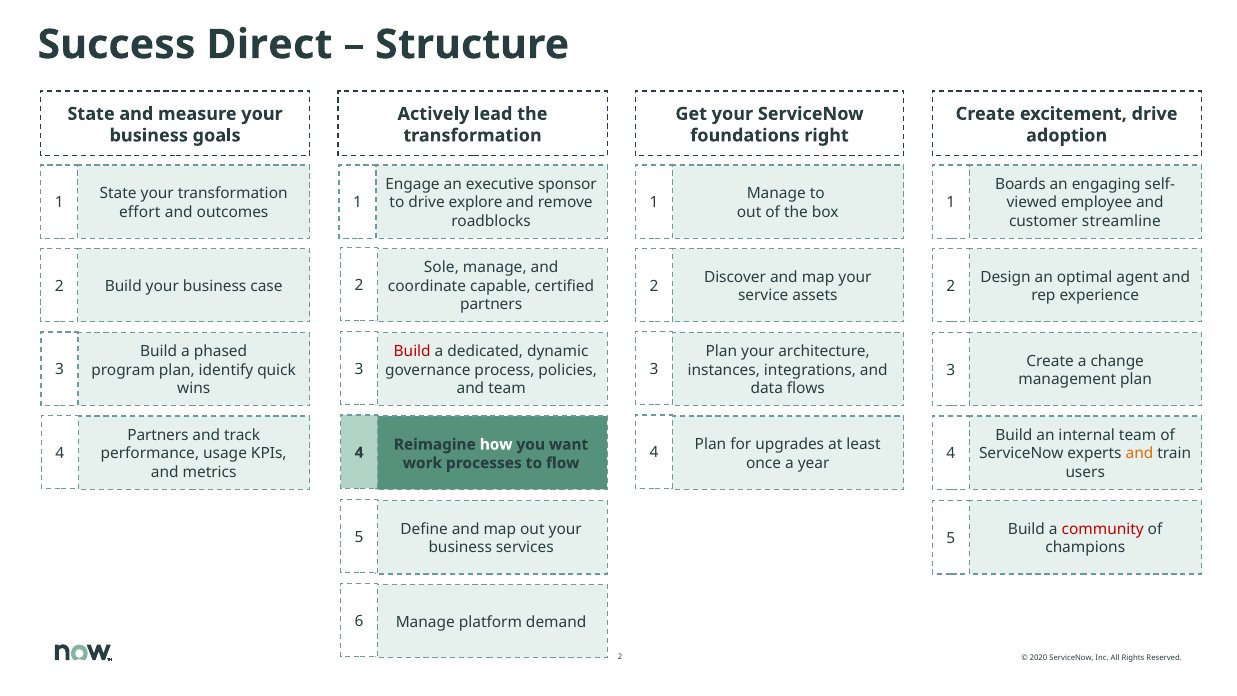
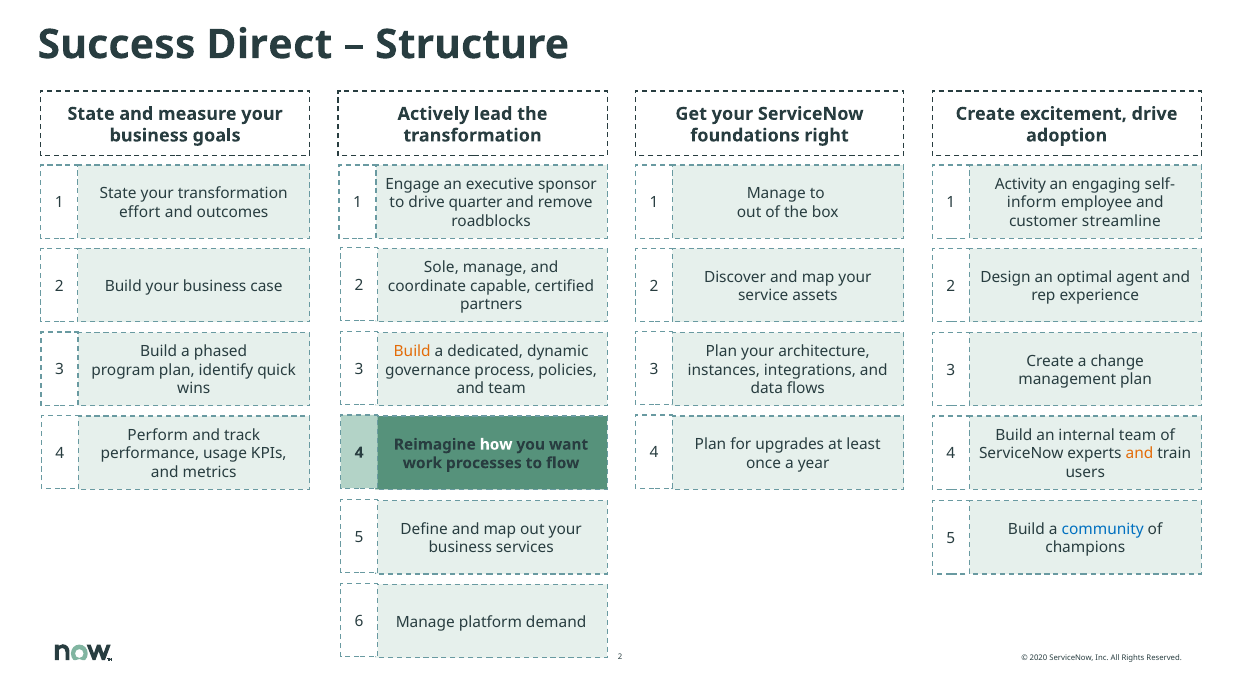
Boards: Boards -> Activity
explore: explore -> quarter
viewed: viewed -> inform
Build at (412, 352) colour: red -> orange
Partners at (158, 435): Partners -> Perform
community colour: red -> blue
